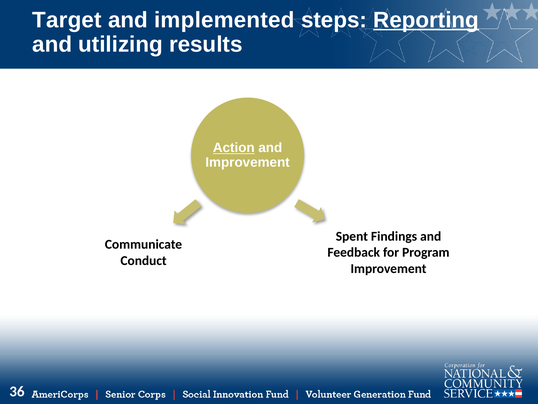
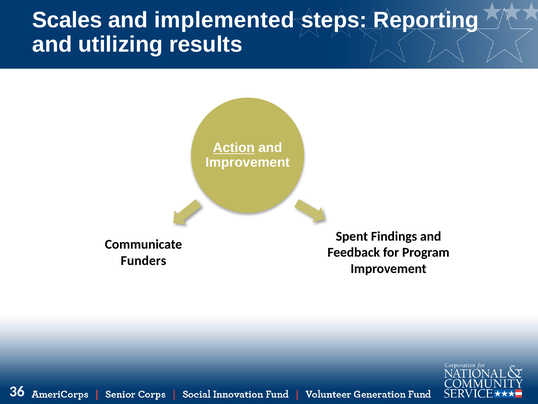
Target: Target -> Scales
Reporting underline: present -> none
Conduct: Conduct -> Funders
